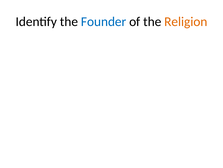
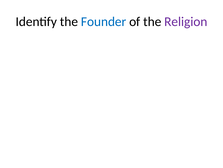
Religion colour: orange -> purple
